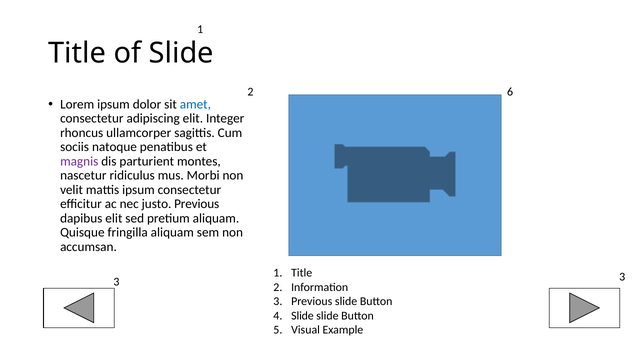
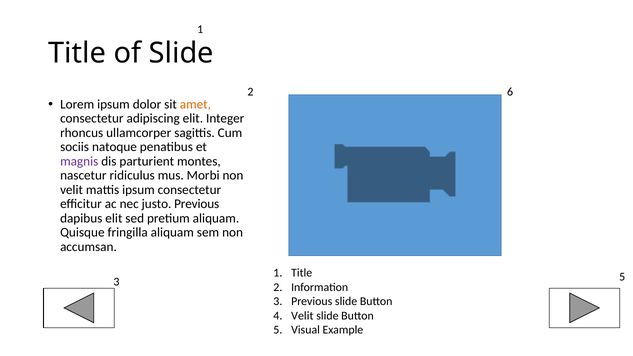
amet colour: blue -> orange
3 3: 3 -> 5
4 Slide: Slide -> Velit
